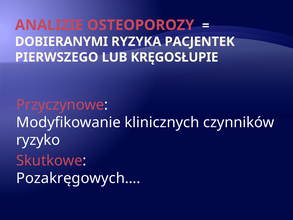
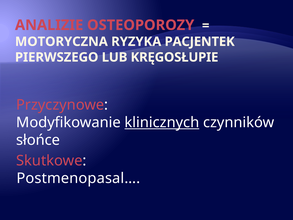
DOBIERANYMI: DOBIERANYMI -> MOTORYCZNA
klinicznych underline: none -> present
ryzyko: ryzyko -> słońce
Pozakręgowych…: Pozakręgowych… -> Postmenopasal…
